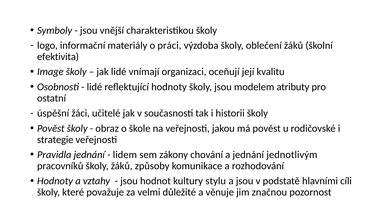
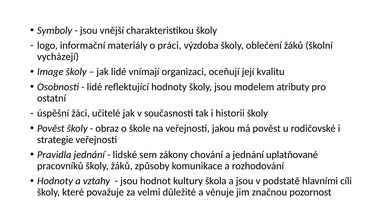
efektivita: efektivita -> vycházejí
lidem: lidem -> lidské
jednotlivým: jednotlivým -> uplatňované
stylu: stylu -> škola
